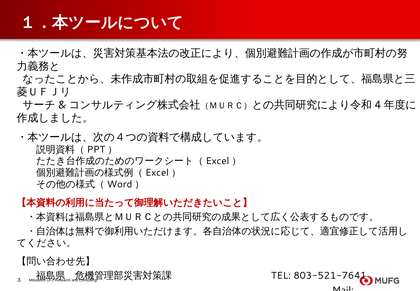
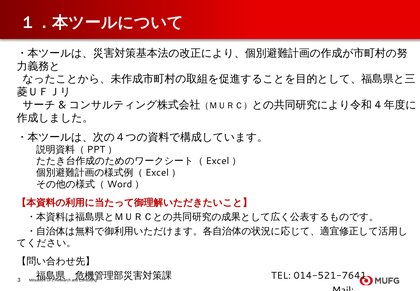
803-521-7641: 803-521-7641 -> 014-521-7641
